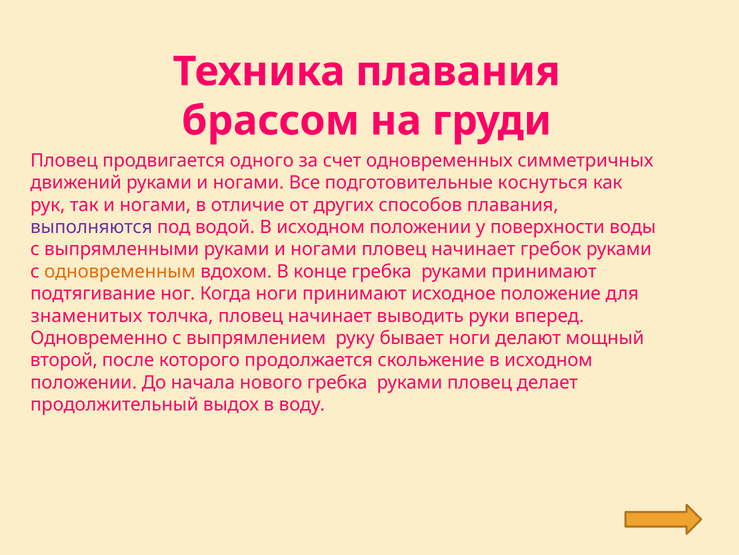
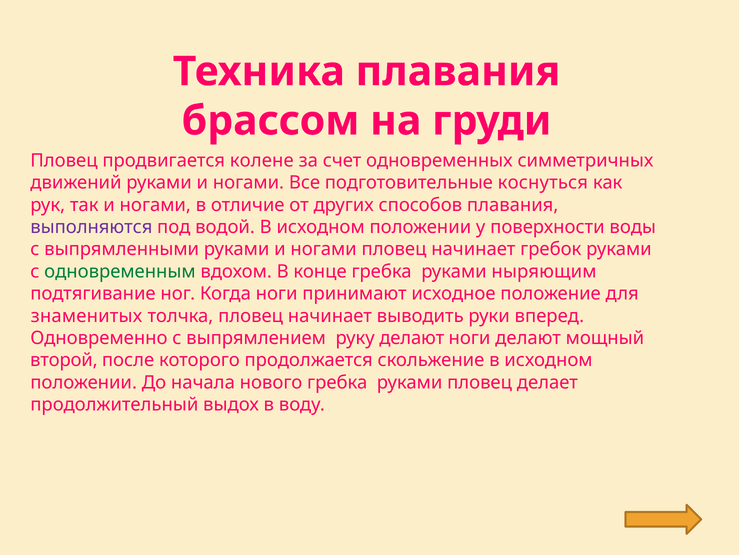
одного: одного -> колене
одновременным colour: orange -> green
руками принимают: принимают -> ныряющим
руку бывает: бывает -> делают
